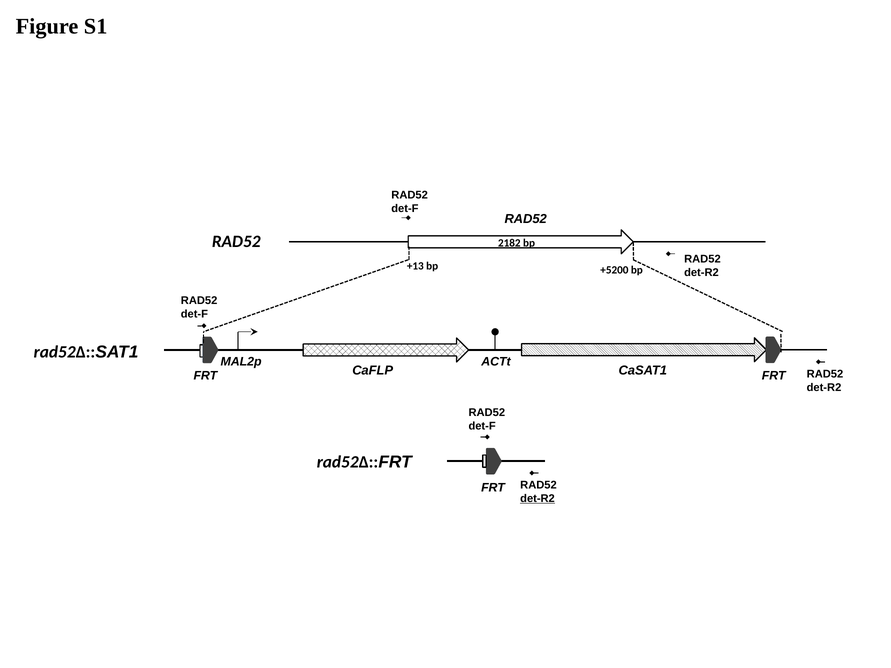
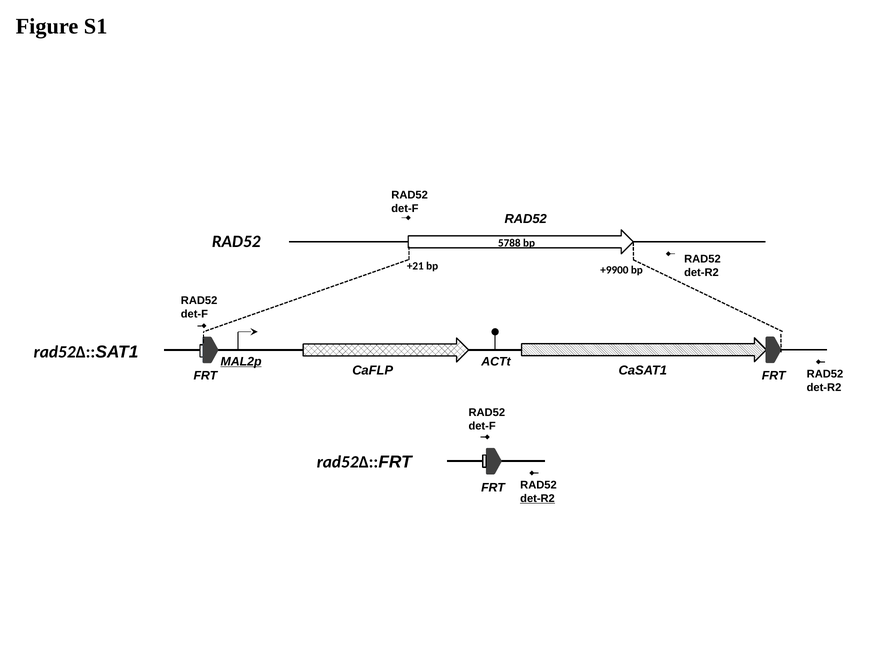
2182: 2182 -> 5788
+13: +13 -> +21
+5200: +5200 -> +9900
MAL2p underline: none -> present
